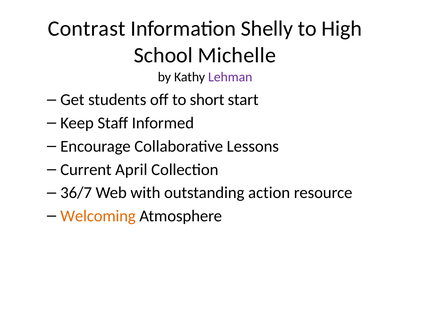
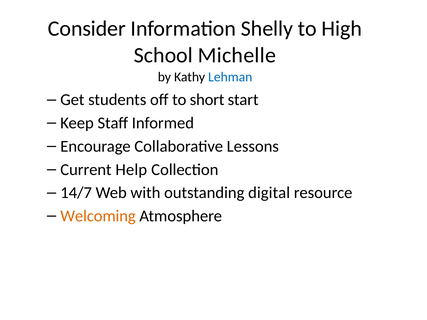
Contrast: Contrast -> Consider
Lehman colour: purple -> blue
April: April -> Help
36/7: 36/7 -> 14/7
action: action -> digital
